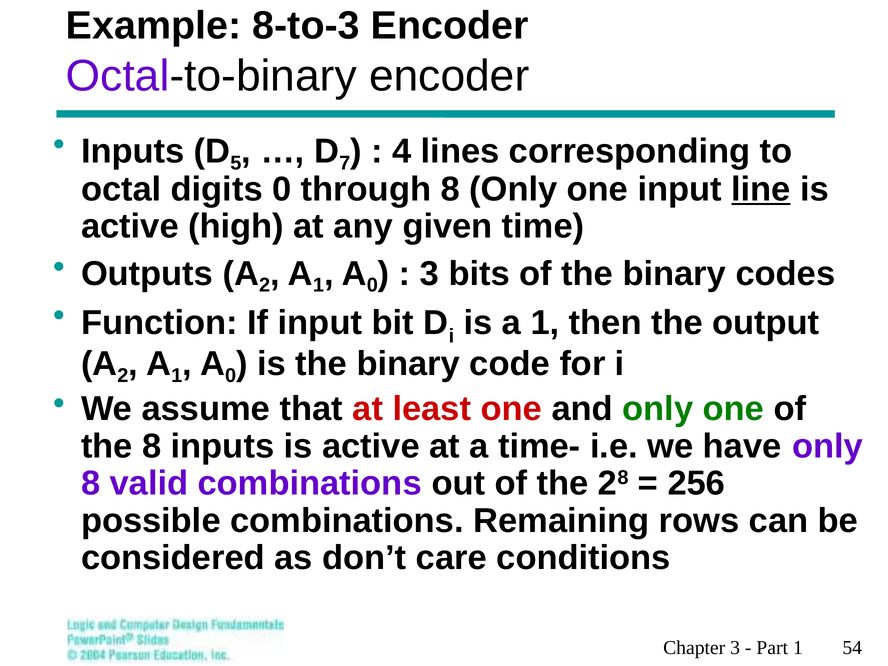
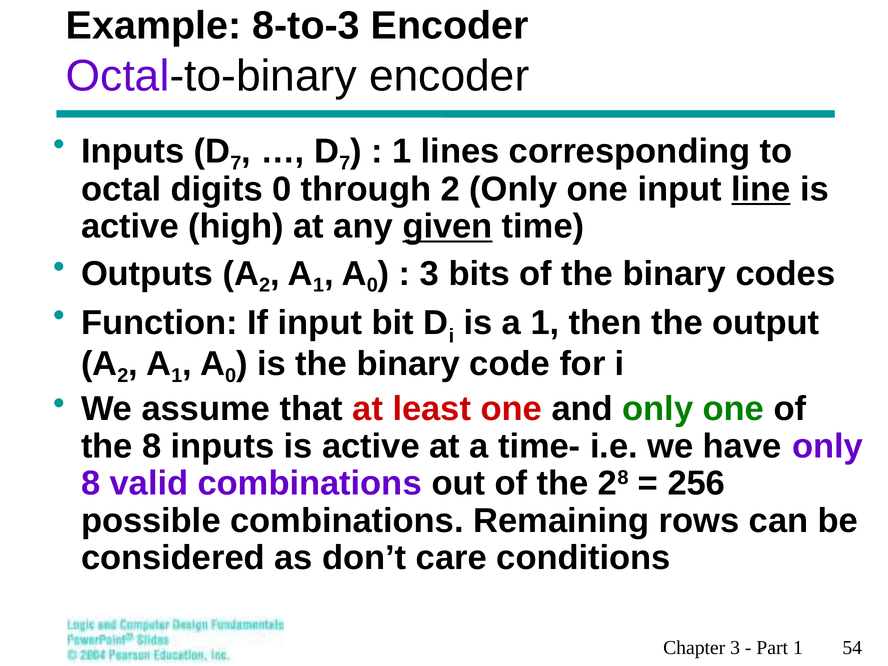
5 at (236, 163): 5 -> 7
4 at (402, 151): 4 -> 1
through 8: 8 -> 2
given underline: none -> present
